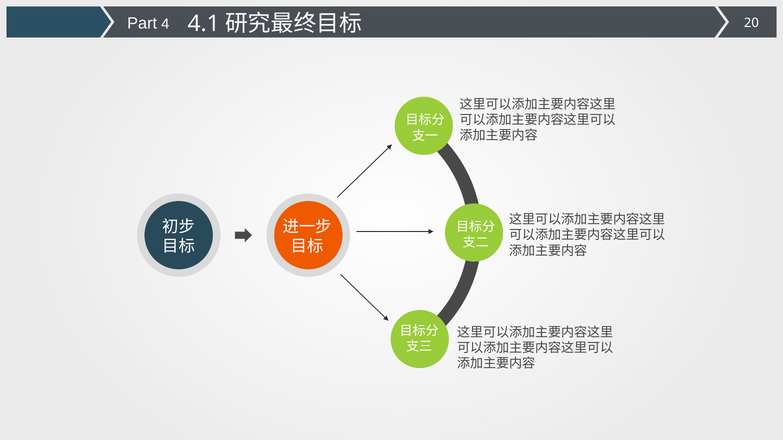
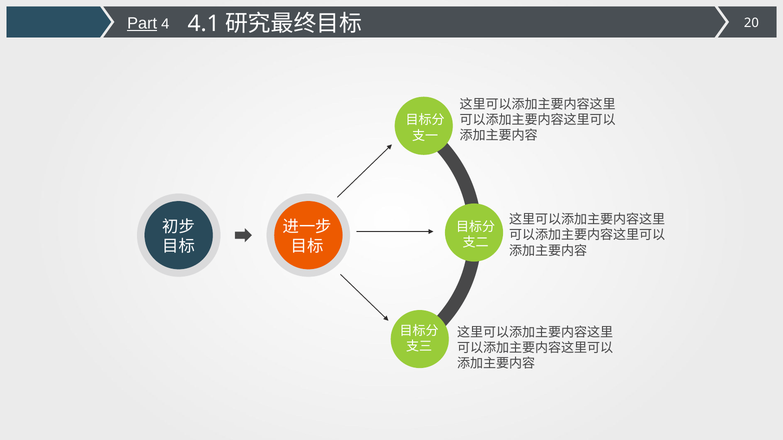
Part underline: none -> present
